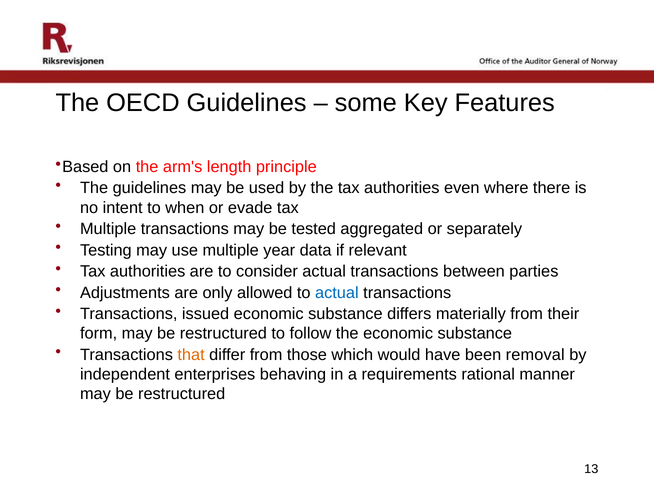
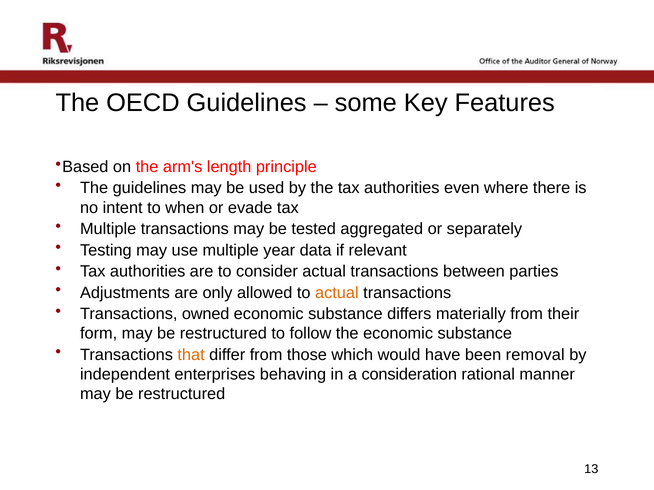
actual at (337, 293) colour: blue -> orange
issued: issued -> owned
requirements: requirements -> consideration
